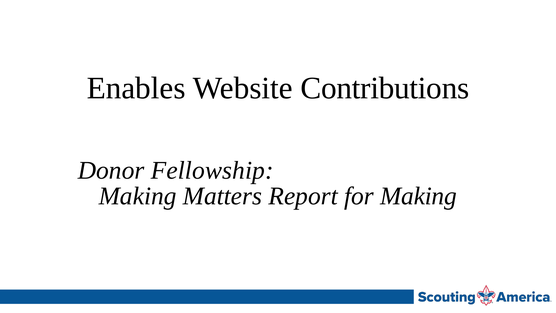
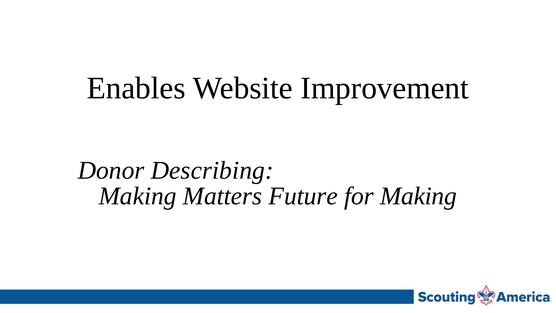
Contributions: Contributions -> Improvement
Fellowship: Fellowship -> Describing
Report: Report -> Future
